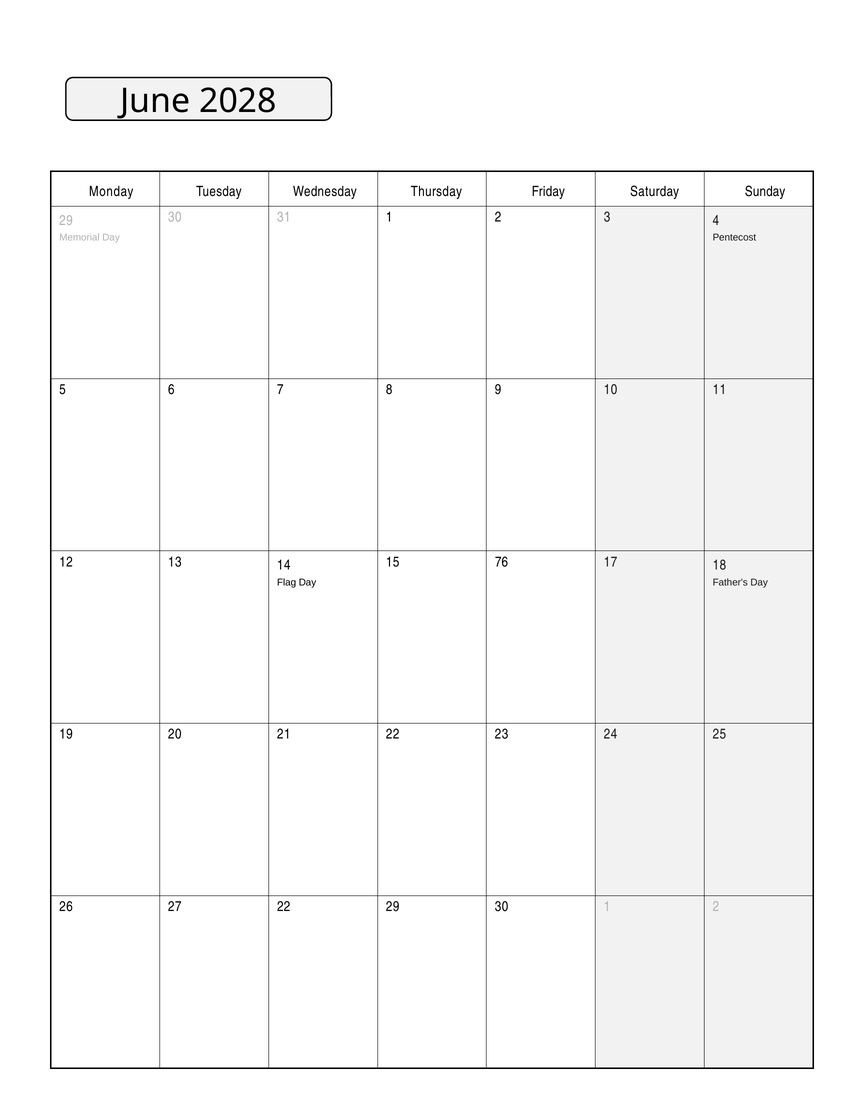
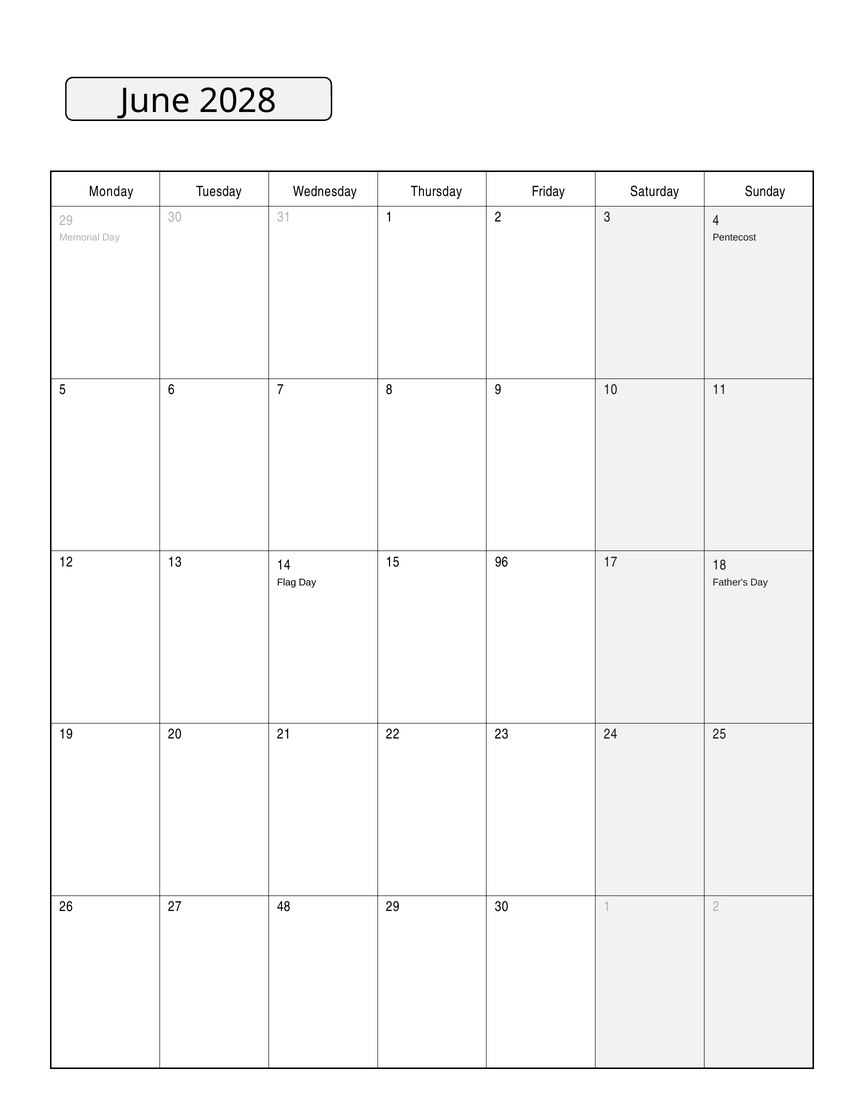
76: 76 -> 96
27 22: 22 -> 48
